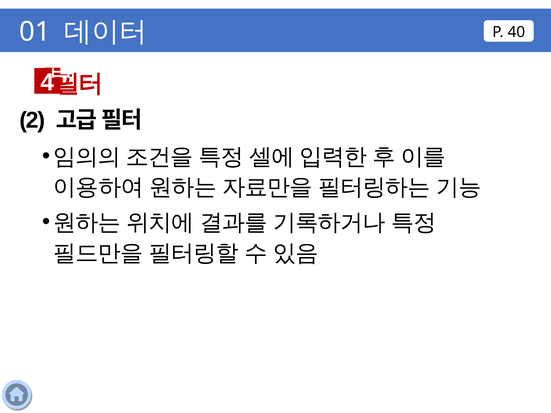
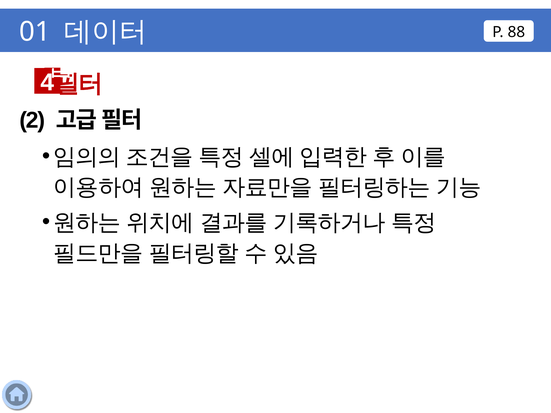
40: 40 -> 88
